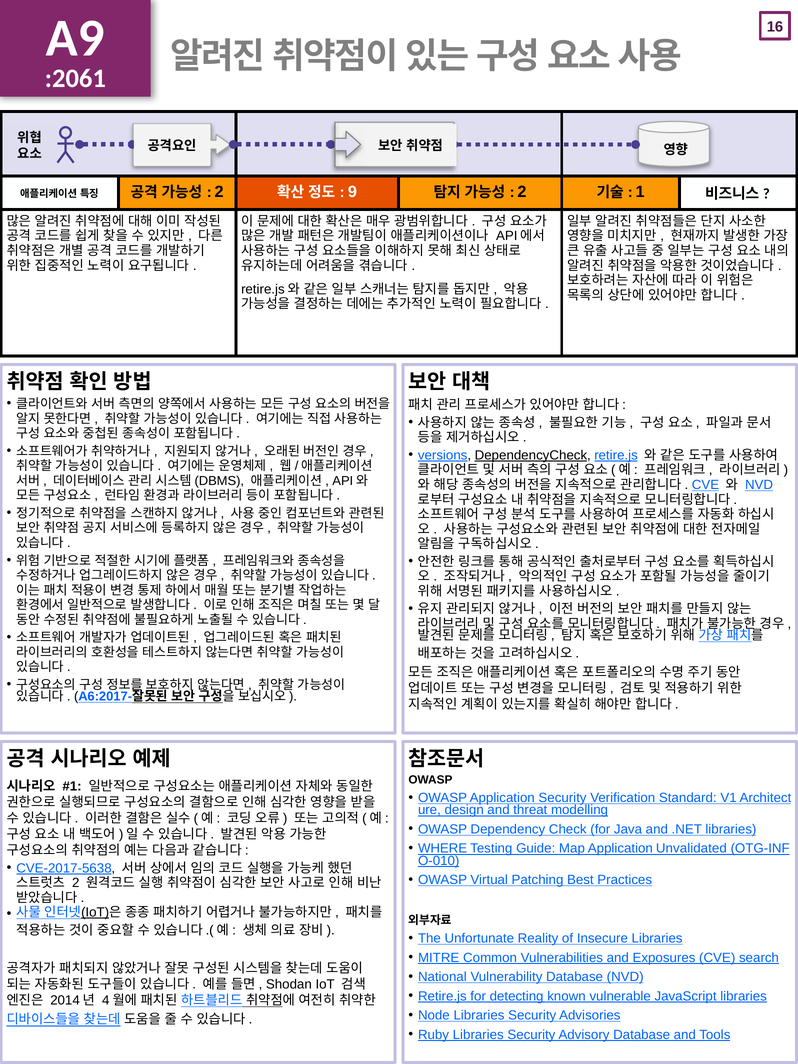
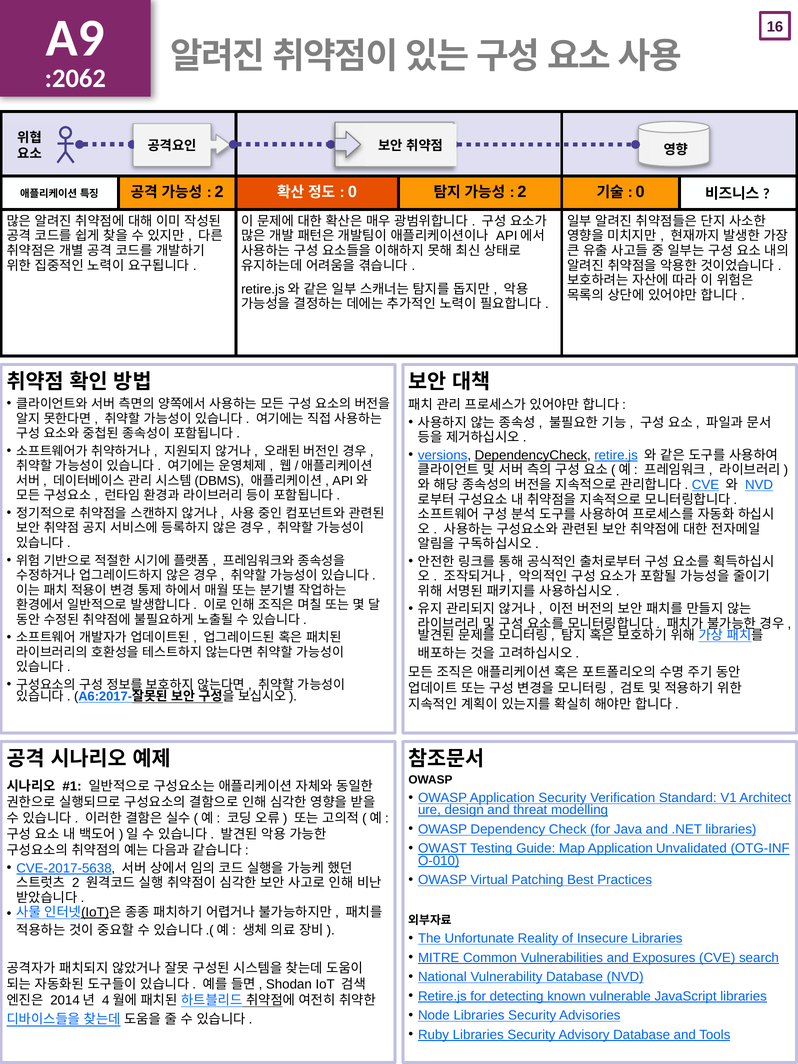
:2061: :2061 -> :2062
9 at (352, 192): 9 -> 0
1 at (640, 192): 1 -> 0
WHERE: WHERE -> OWAST
